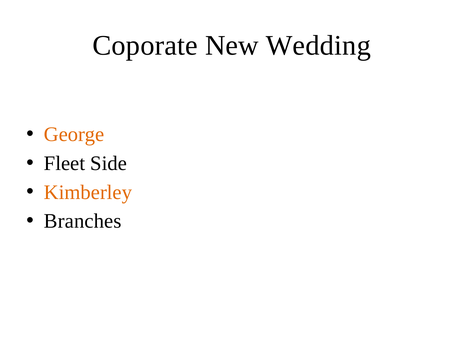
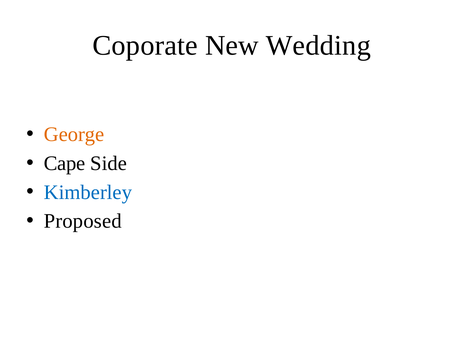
Fleet: Fleet -> Cape
Kimberley colour: orange -> blue
Branches: Branches -> Proposed
